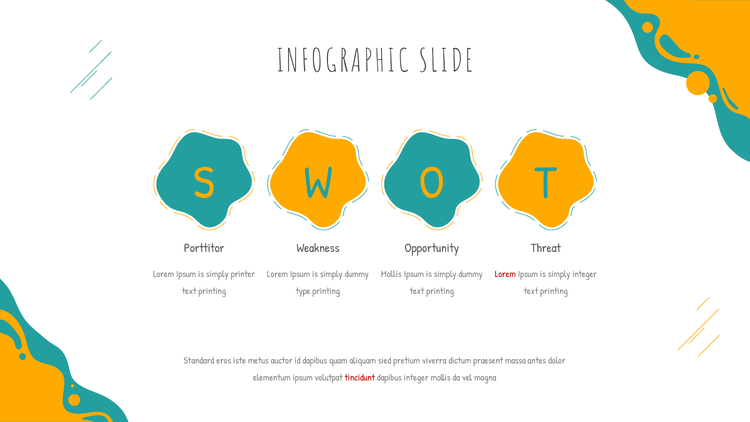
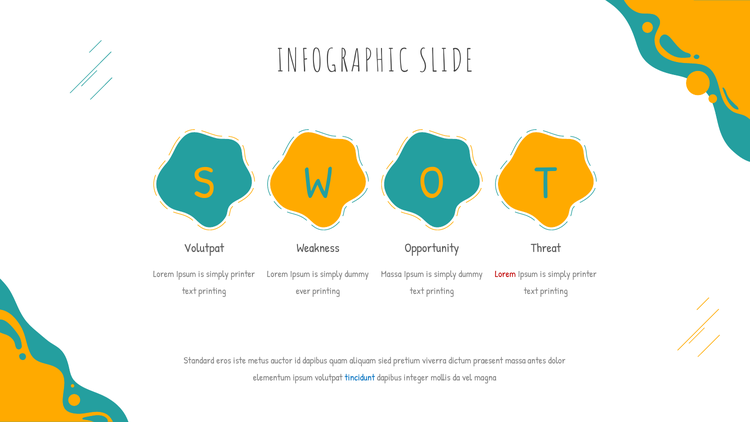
Porttitor at (204, 248): Porttitor -> Volutpat
Mollis at (391, 274): Mollis -> Massa
integer at (585, 274): integer -> printer
type: type -> ever
tincidunt colour: red -> blue
